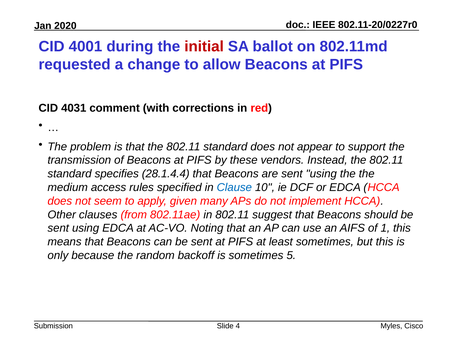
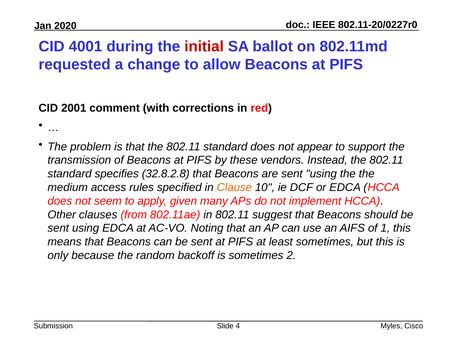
4031: 4031 -> 2001
28.1.4.4: 28.1.4.4 -> 32.8.2.8
Clause colour: blue -> orange
5: 5 -> 2
